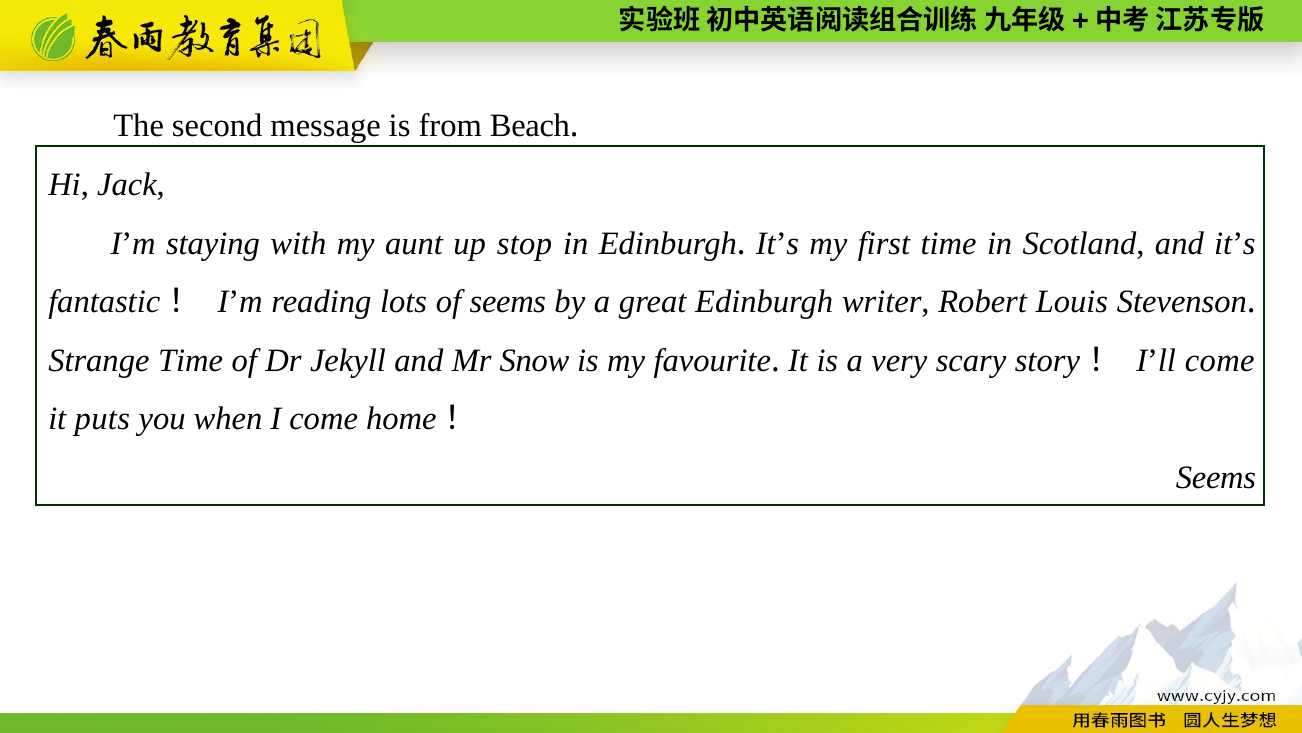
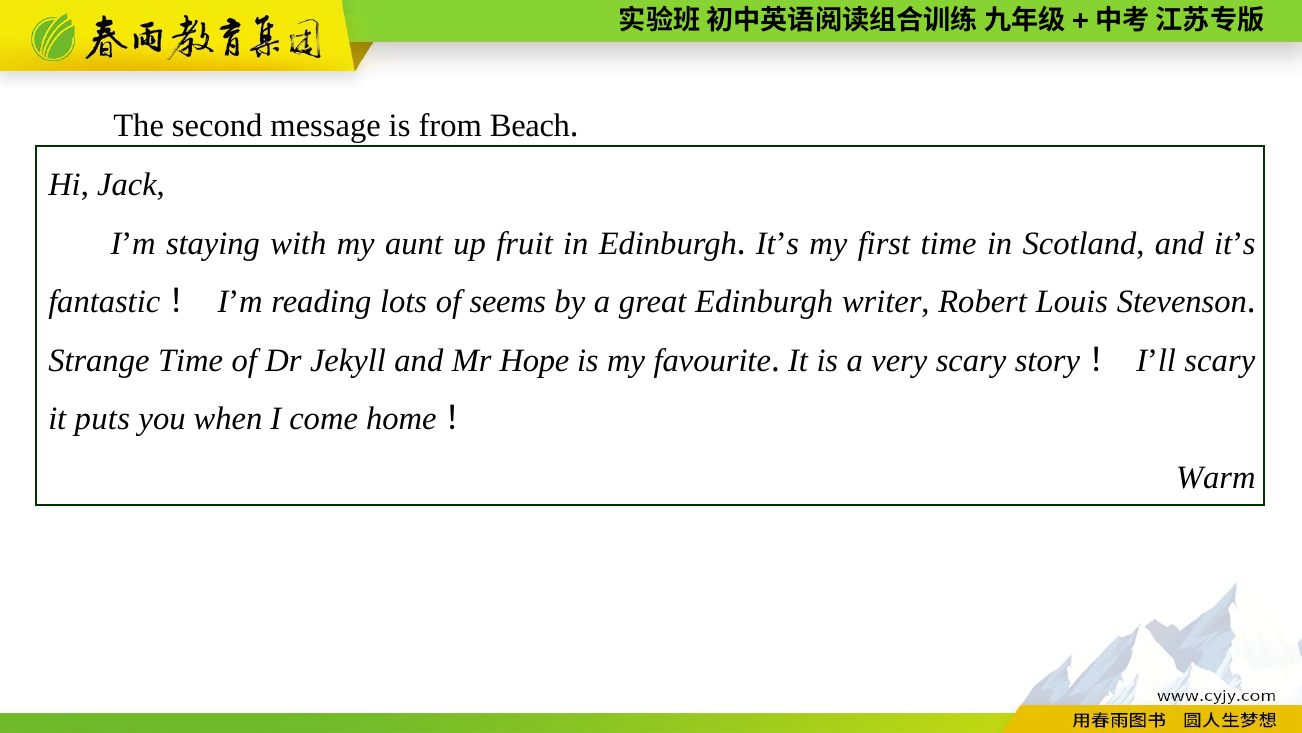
stop: stop -> fruit
Snow: Snow -> Hope
I’ll come: come -> scary
Seems at (1216, 478): Seems -> Warm
